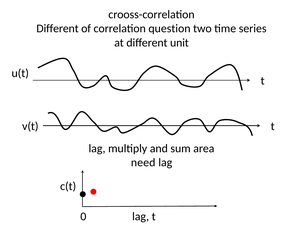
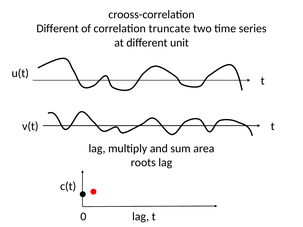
question: question -> truncate
need: need -> roots
